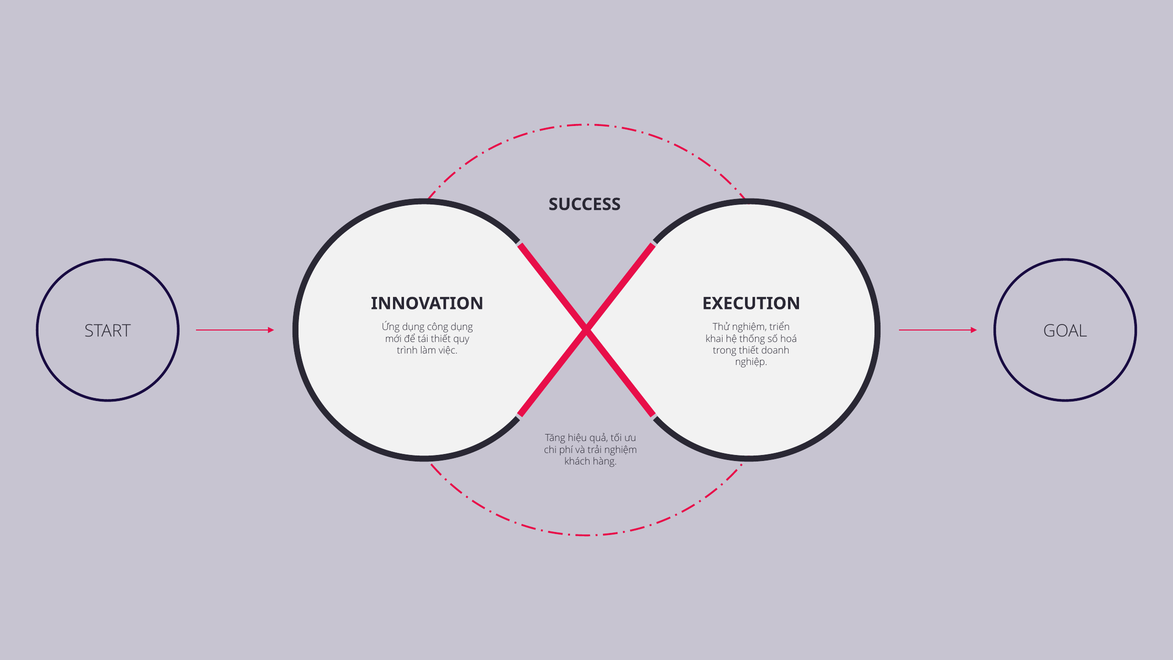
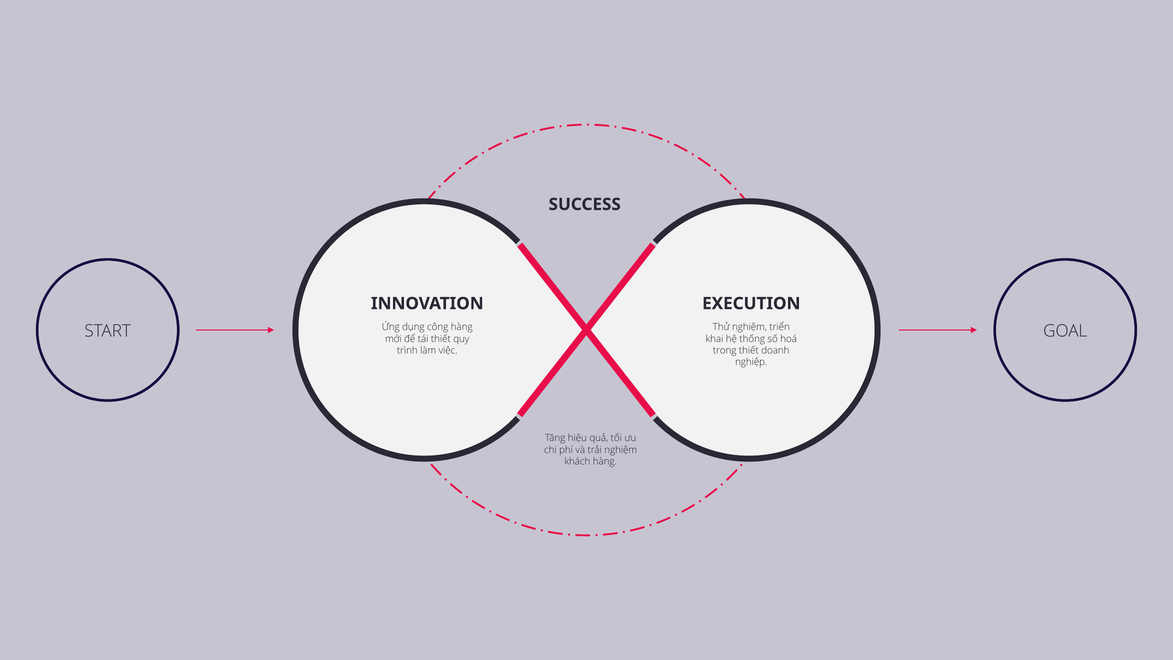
công dụng: dụng -> hàng
